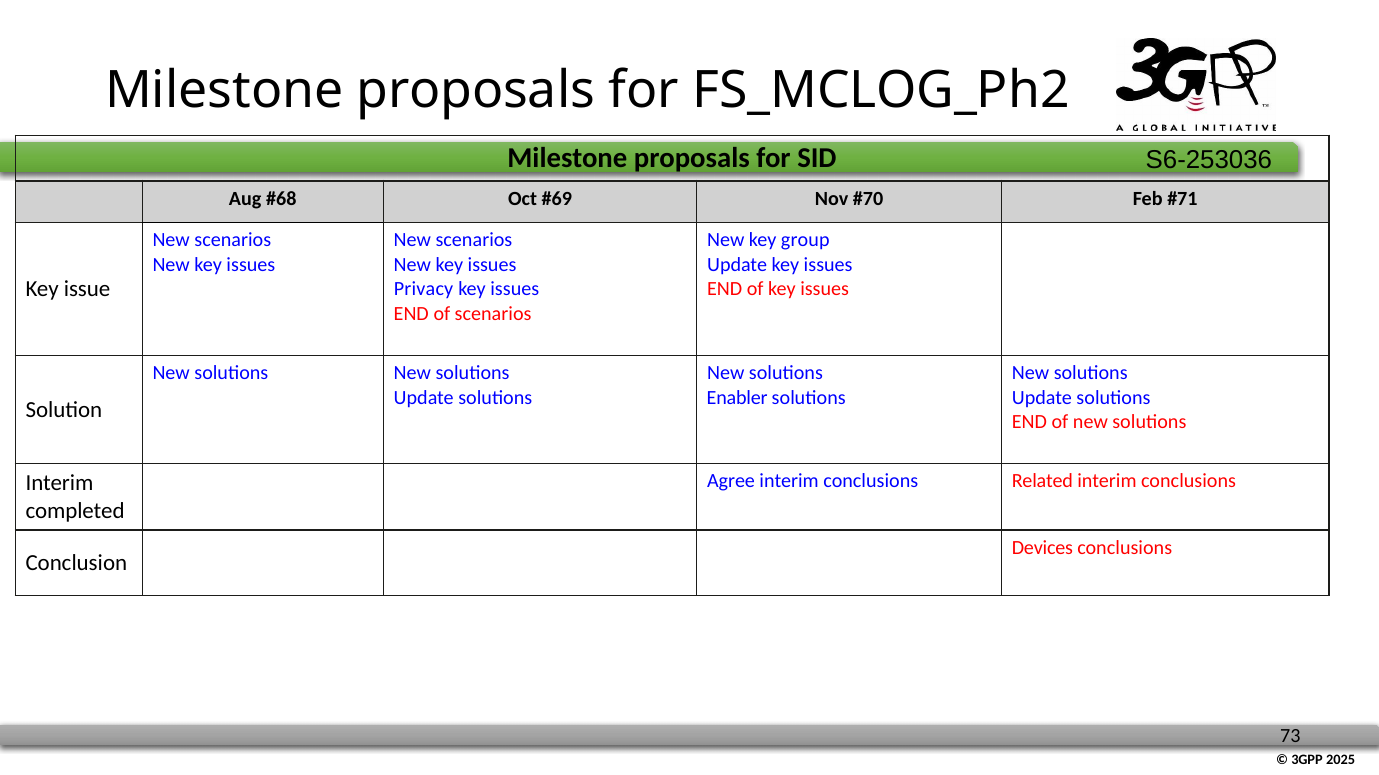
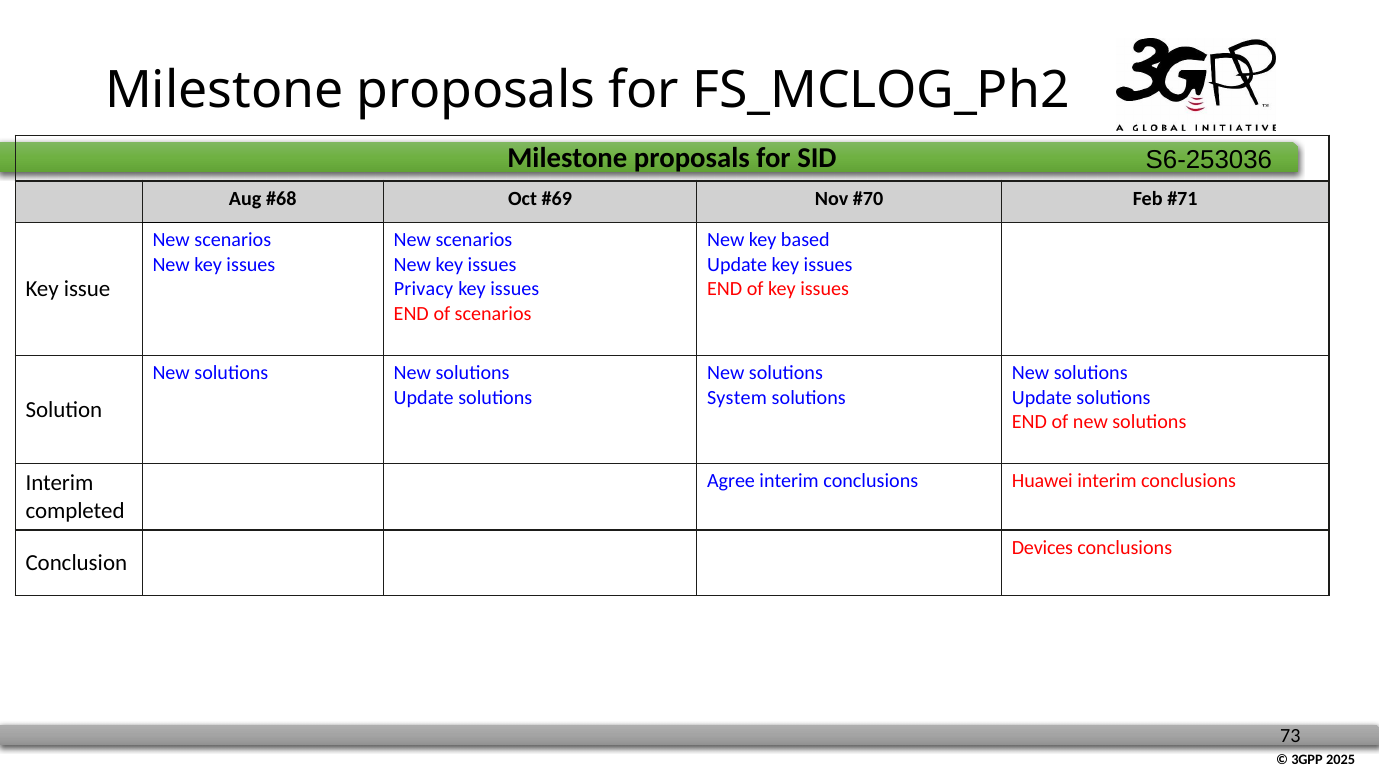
group: group -> based
Enabler: Enabler -> System
Related: Related -> Huawei
